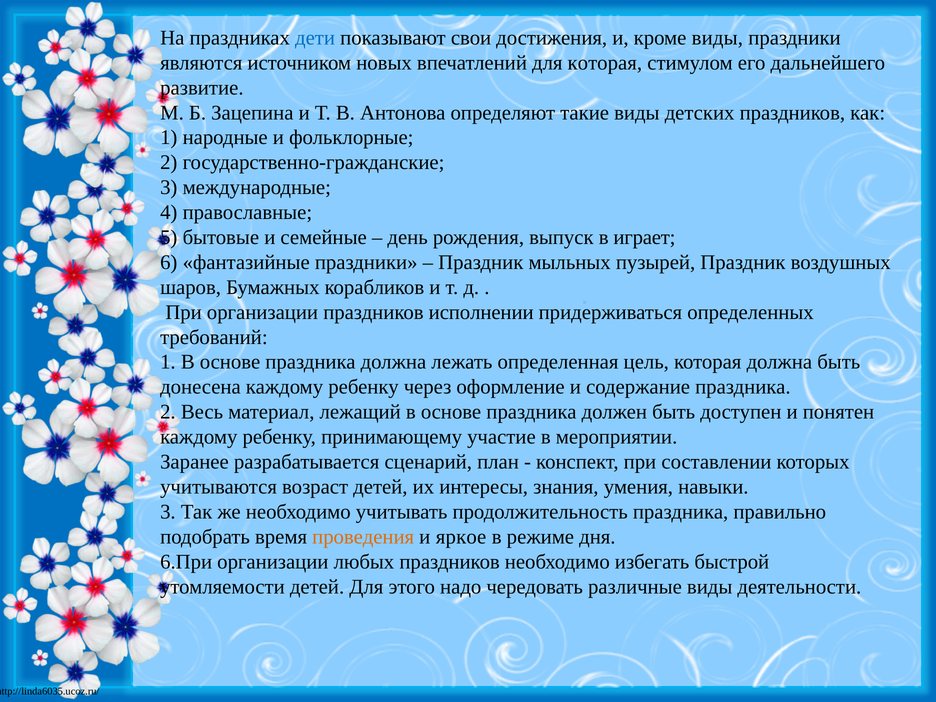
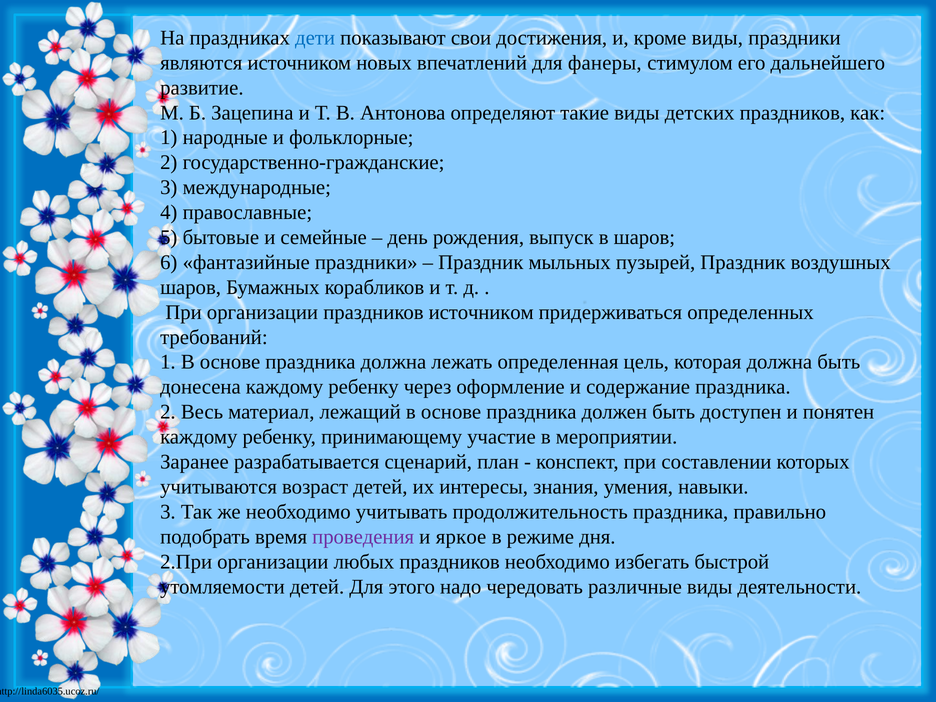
для которая: которая -> фанеры
в играет: играет -> шаров
праздников исполнении: исполнении -> источником
проведения colour: orange -> purple
6.При: 6.При -> 2.При
